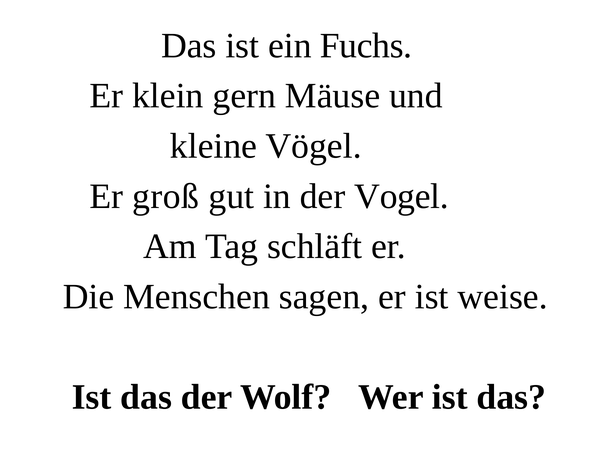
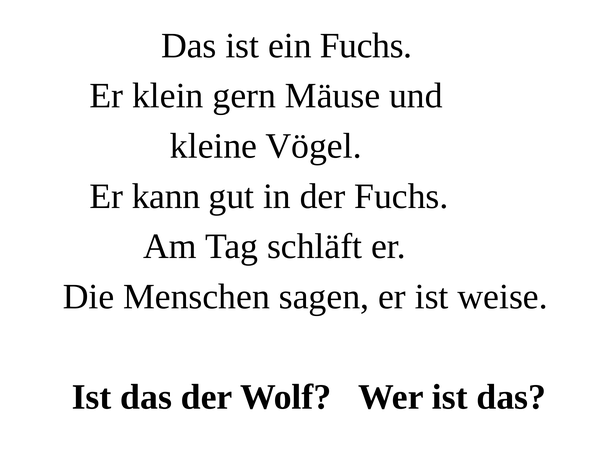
groß: groß -> kann
der Vogel: Vogel -> Fuchs
